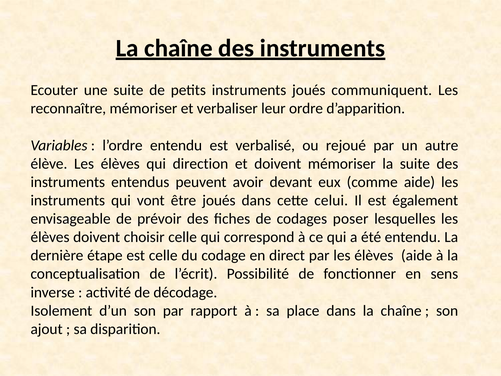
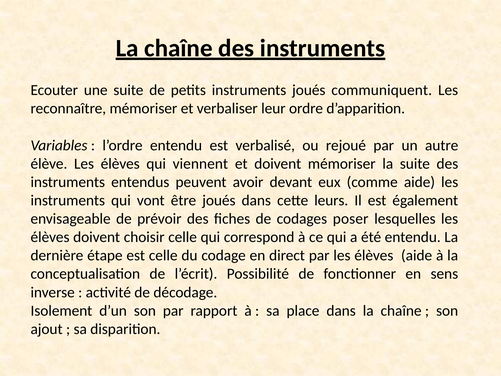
direction: direction -> viennent
celui: celui -> leurs
